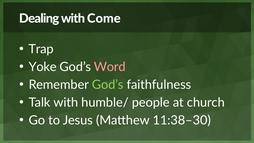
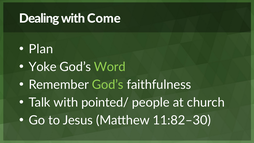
Trap: Trap -> Plan
Word colour: pink -> light green
humble/: humble/ -> pointed/
11:38–30: 11:38–30 -> 11:82–30
